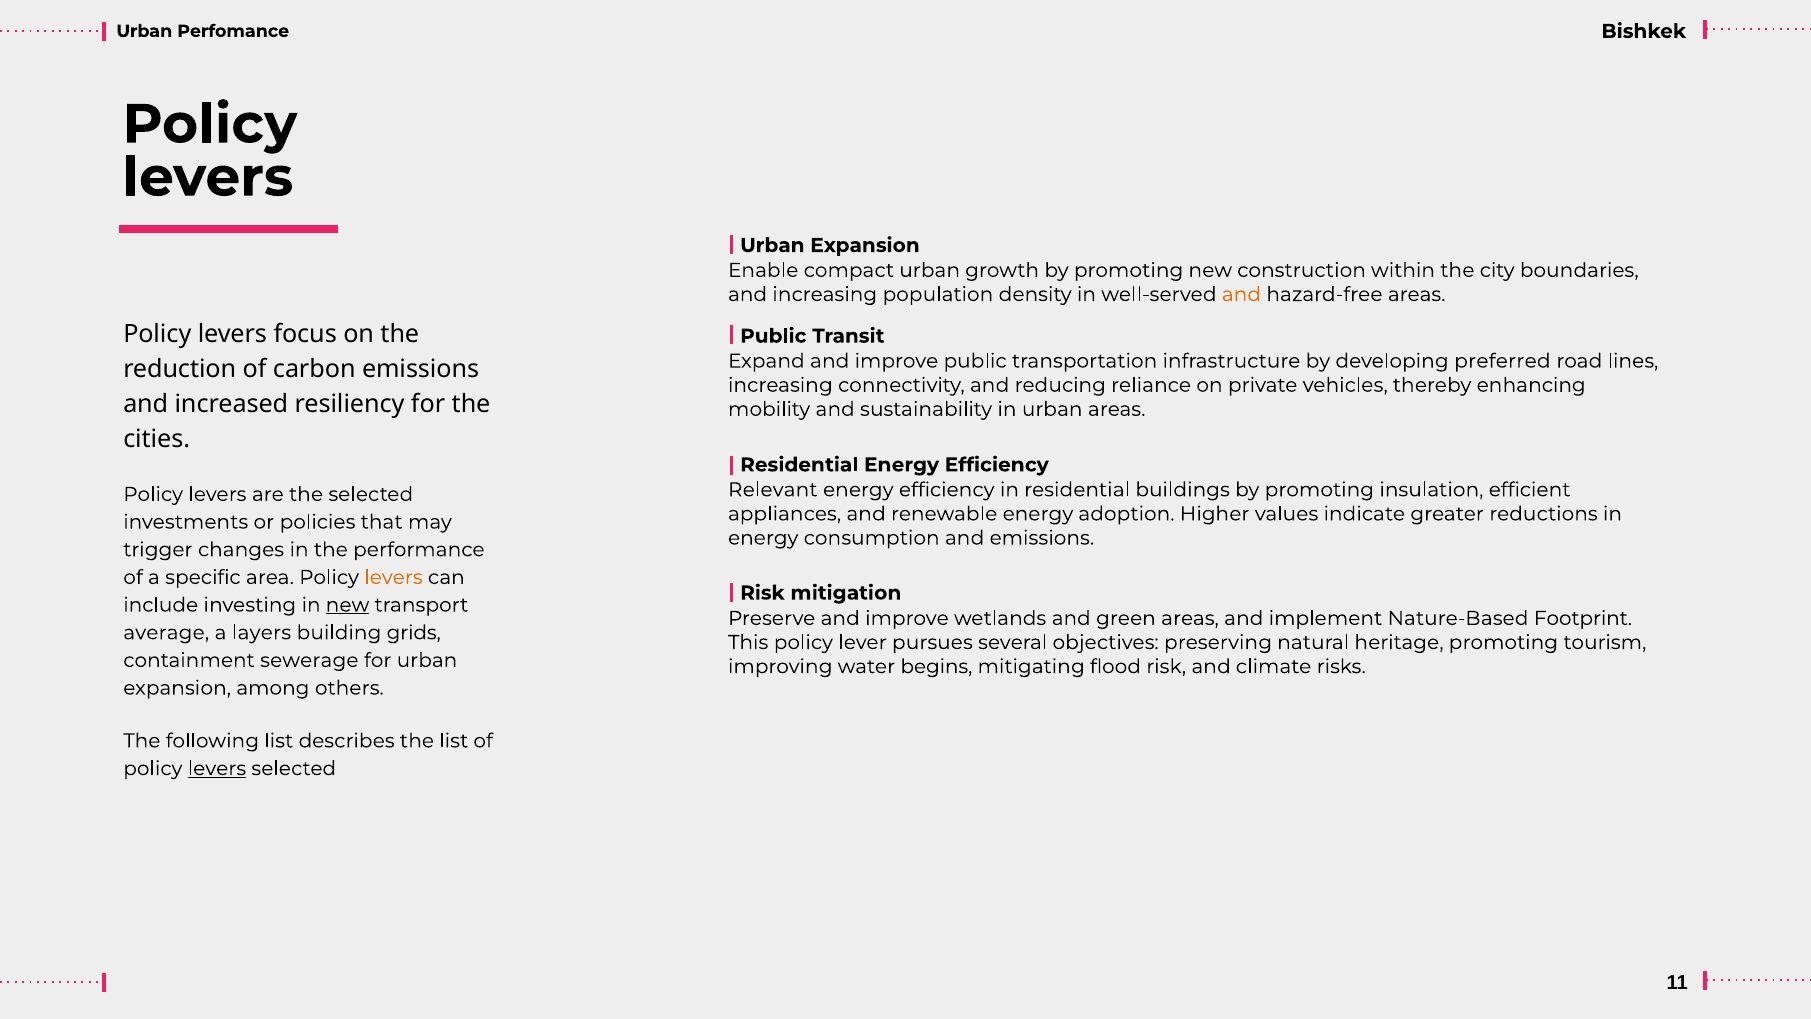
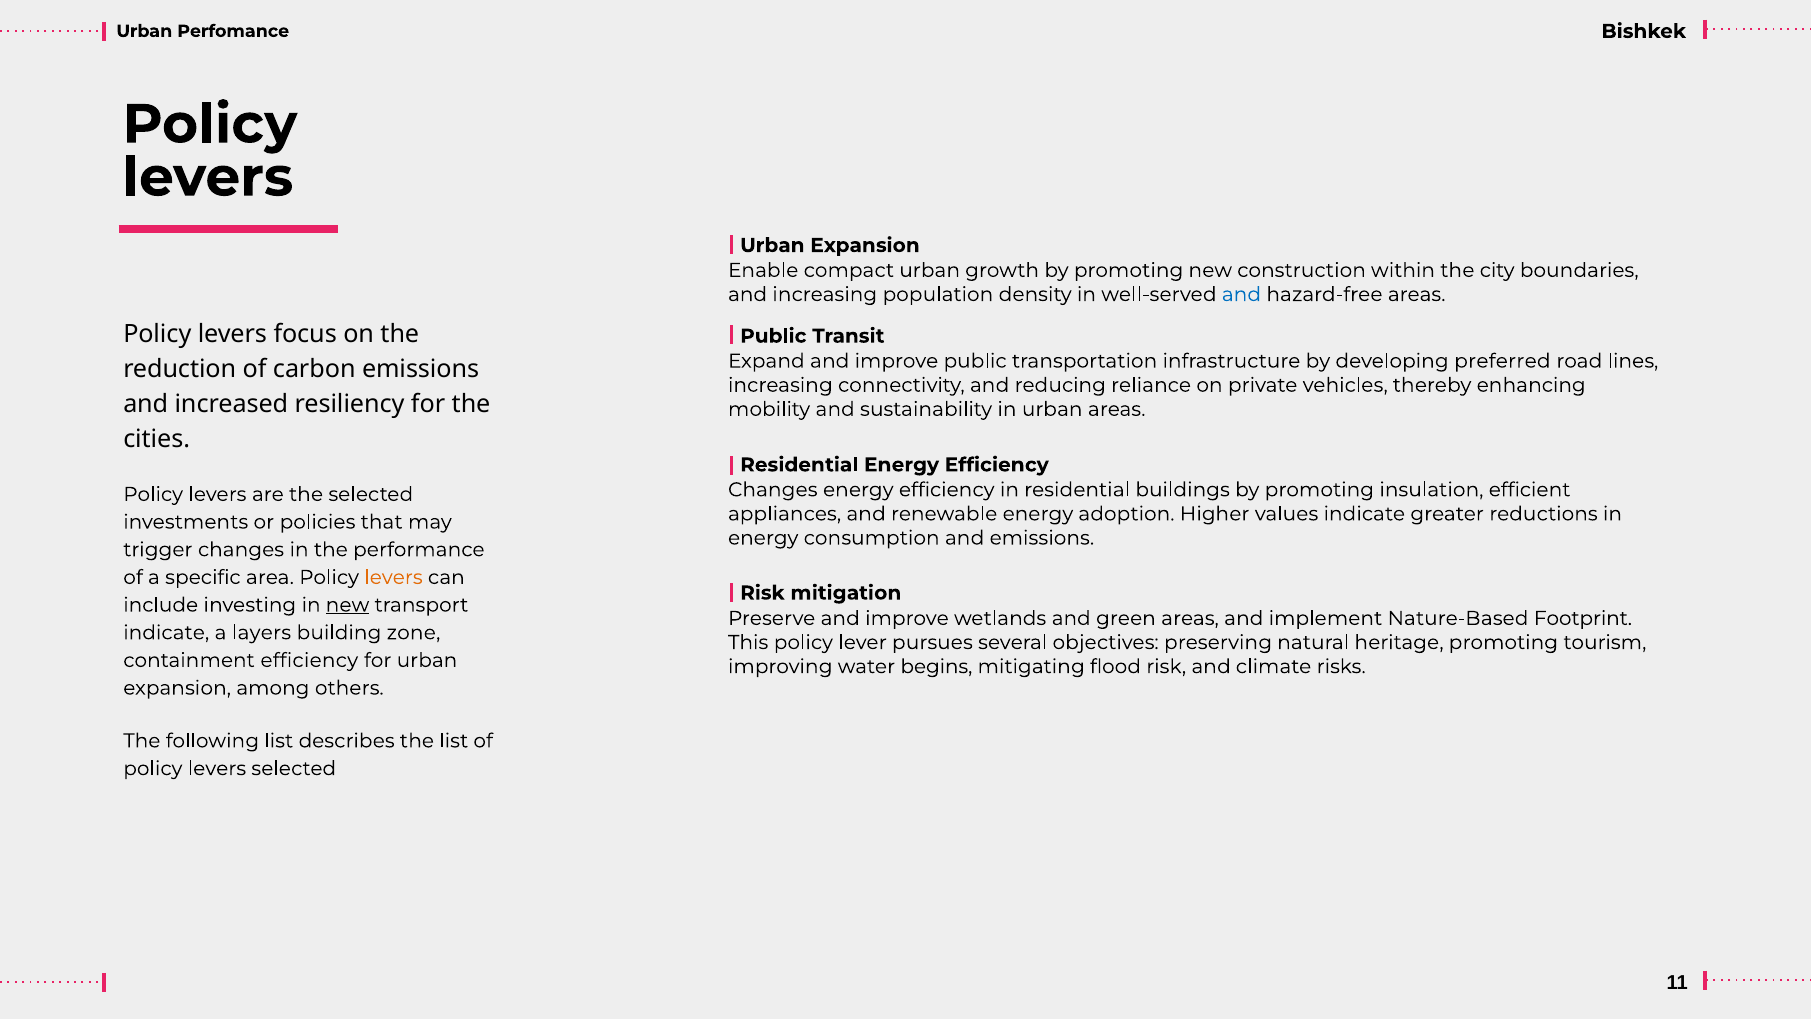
and at (1241, 294) colour: orange -> blue
Relevant at (773, 490): Relevant -> Changes
average at (166, 632): average -> indicate
grids: grids -> zone
containment sewerage: sewerage -> efficiency
levers at (217, 768) underline: present -> none
